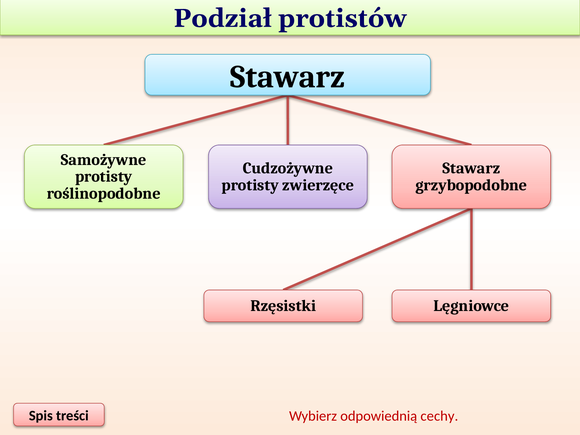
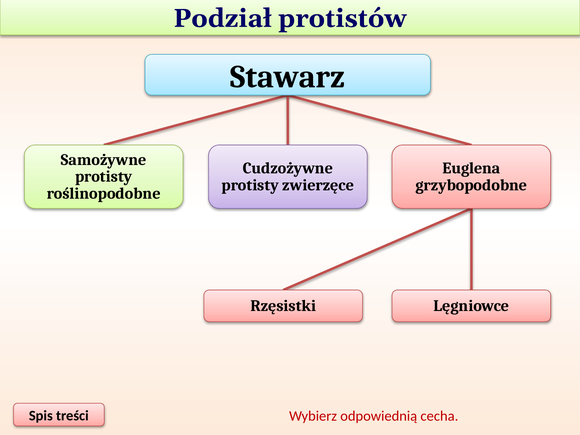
Stawarz at (471, 168): Stawarz -> Euglena
cechy: cechy -> cecha
